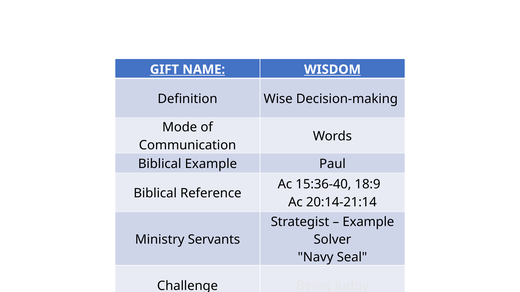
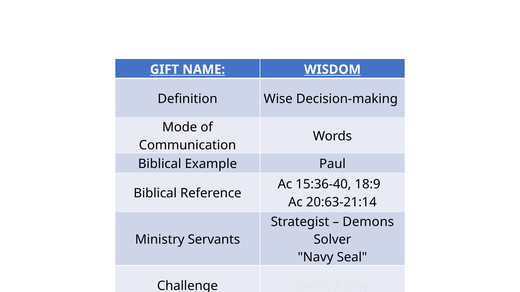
20:14-21:14: 20:14-21:14 -> 20:63-21:14
Example at (368, 222): Example -> Demons
